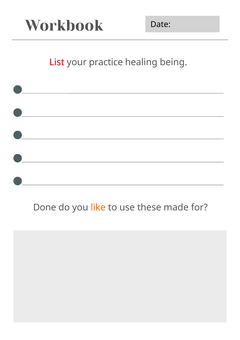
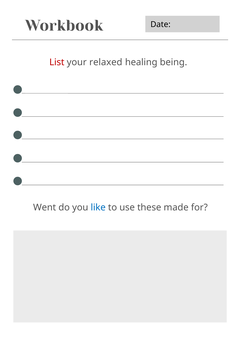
practice: practice -> relaxed
Done: Done -> Went
like colour: orange -> blue
